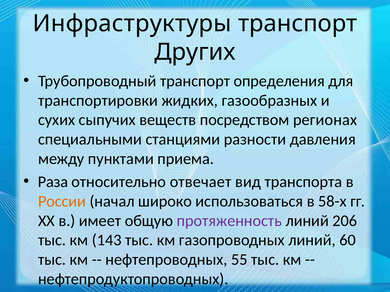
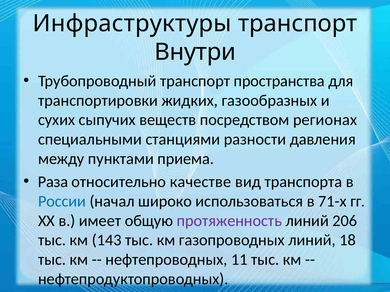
Других: Других -> Внутри
определения: определения -> пространства
отвечает: отвечает -> качестве
России colour: orange -> blue
58-х: 58-х -> 71-х
60: 60 -> 18
55: 55 -> 11
